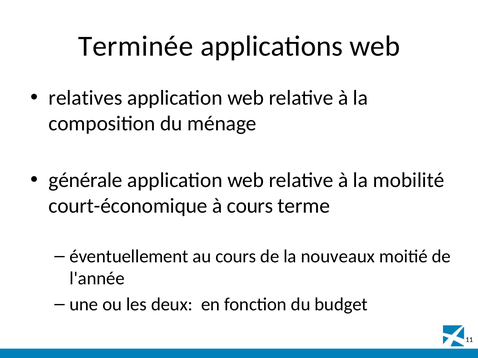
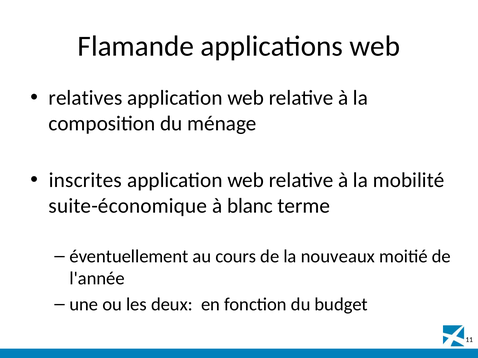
Terminée: Terminée -> Flamande
générale: générale -> inscrites
court-économique: court-économique -> suite-économique
à cours: cours -> blanc
